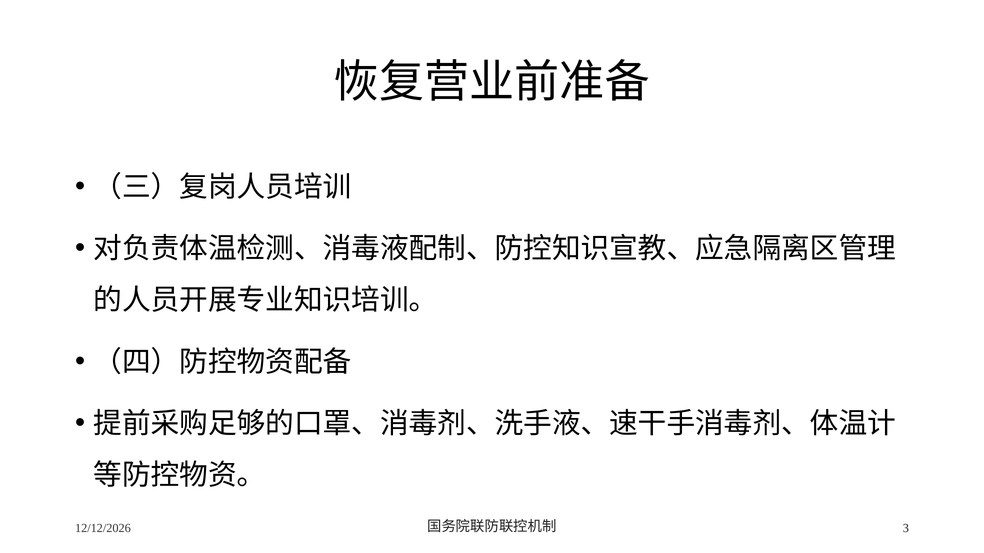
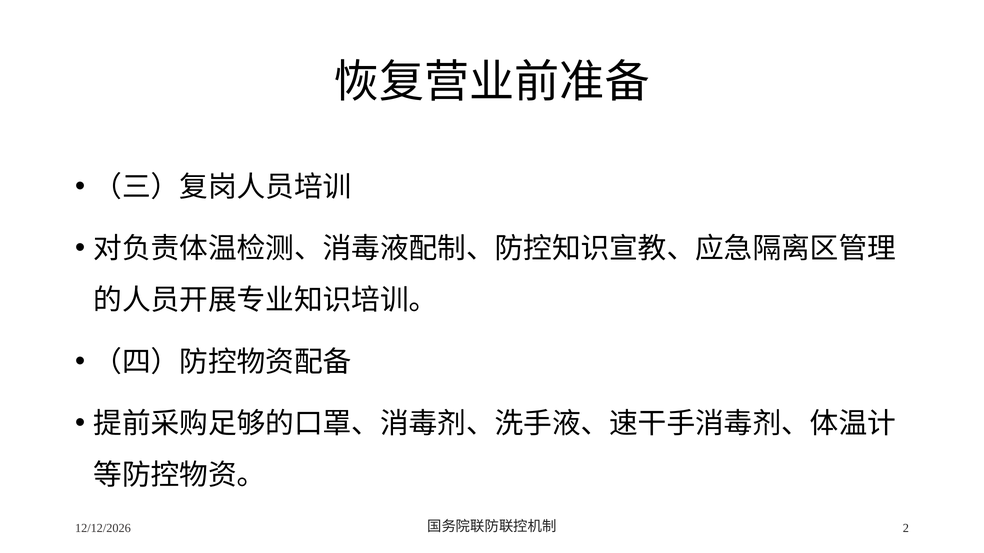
3: 3 -> 2
